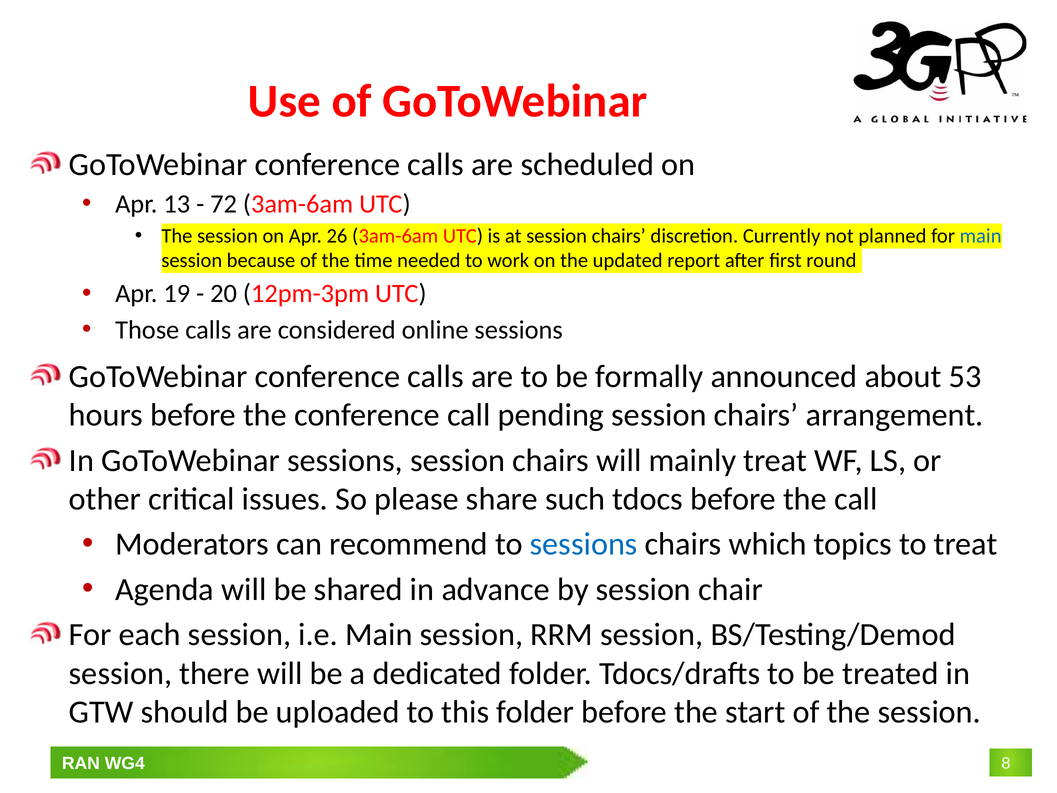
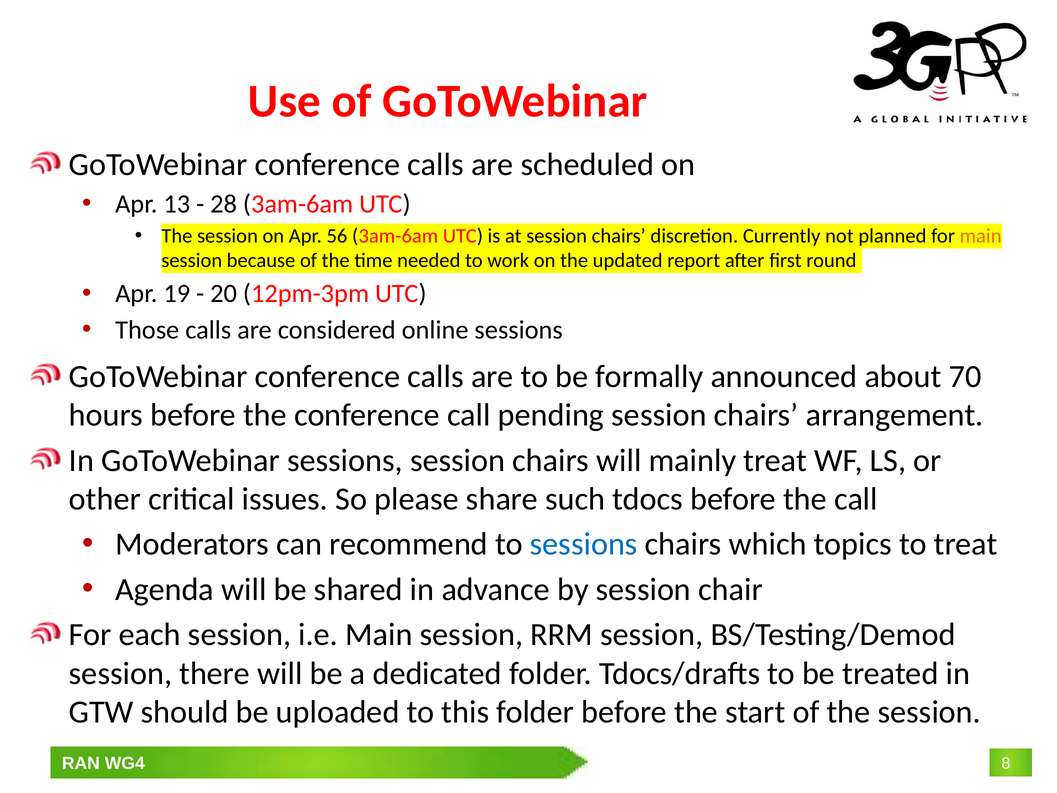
72: 72 -> 28
26: 26 -> 56
main at (981, 236) colour: blue -> orange
53: 53 -> 70
